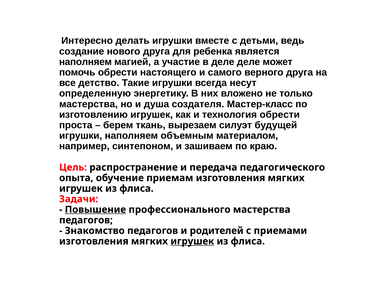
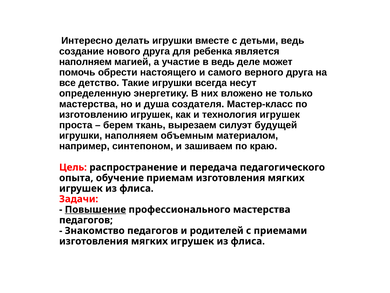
в деле: деле -> ведь
технология обрести: обрести -> игрушек
игрушек at (192, 241) underline: present -> none
